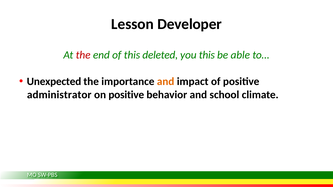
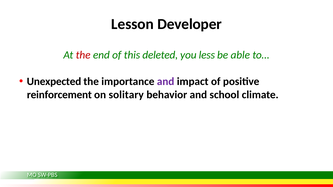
you this: this -> less
and at (166, 82) colour: orange -> purple
administrator: administrator -> reinforcement
on positive: positive -> solitary
